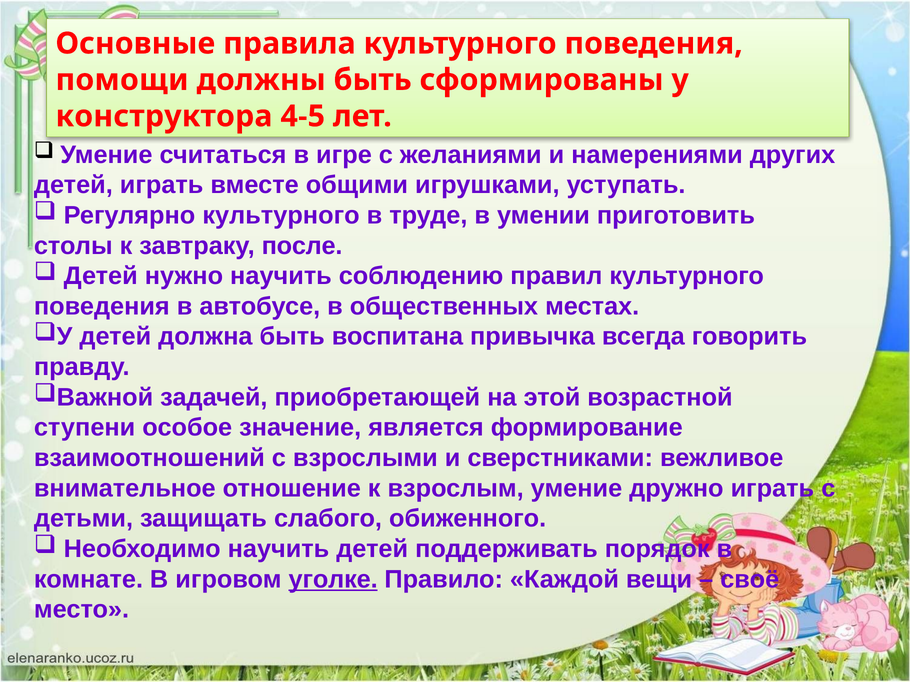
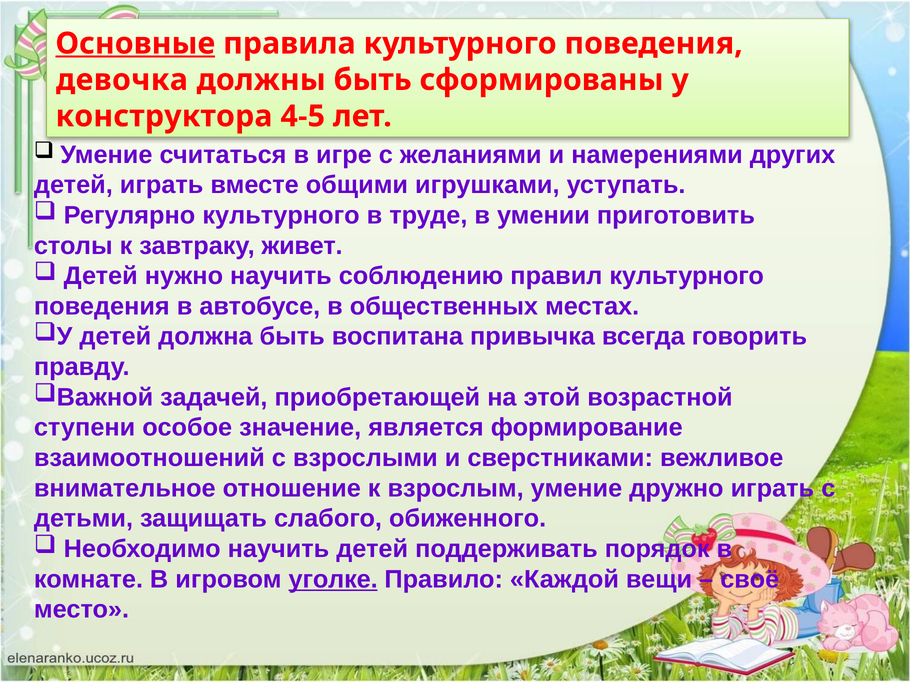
Основные underline: none -> present
помощи: помощи -> девочка
после: после -> живет
